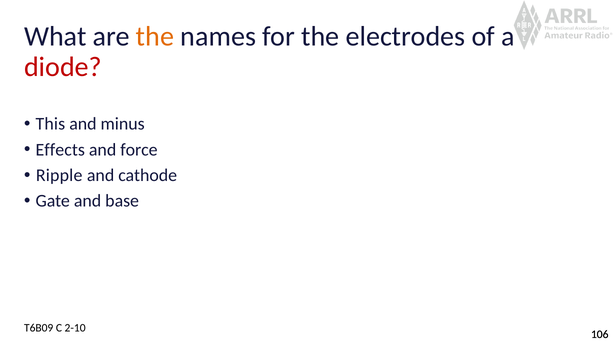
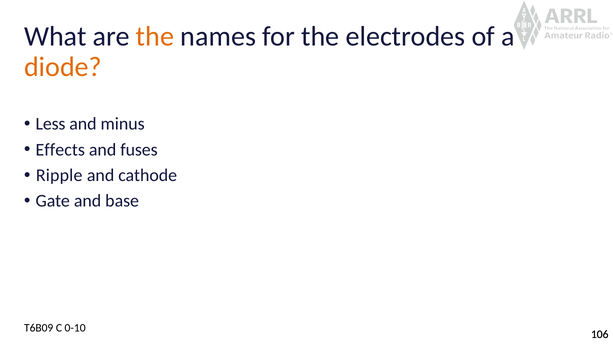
diode colour: red -> orange
This: This -> Less
force: force -> fuses
2-10: 2-10 -> 0-10
